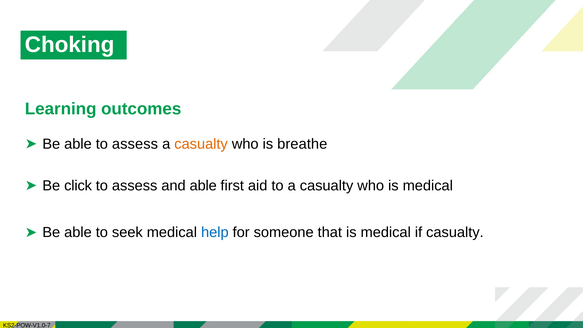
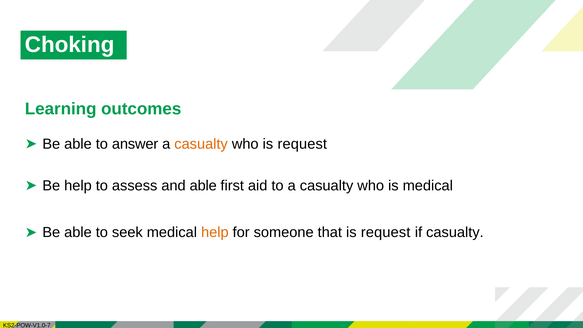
able to assess: assess -> answer
who is breathe: breathe -> request
Be click: click -> help
help at (215, 232) colour: blue -> orange
that is medical: medical -> request
